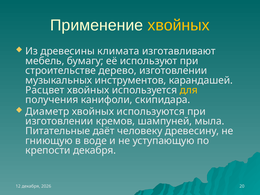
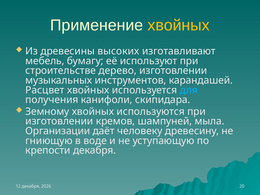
климата: климата -> высоких
для colour: yellow -> light blue
Диаметр: Диаметр -> Земному
Питательные: Питательные -> Организации
